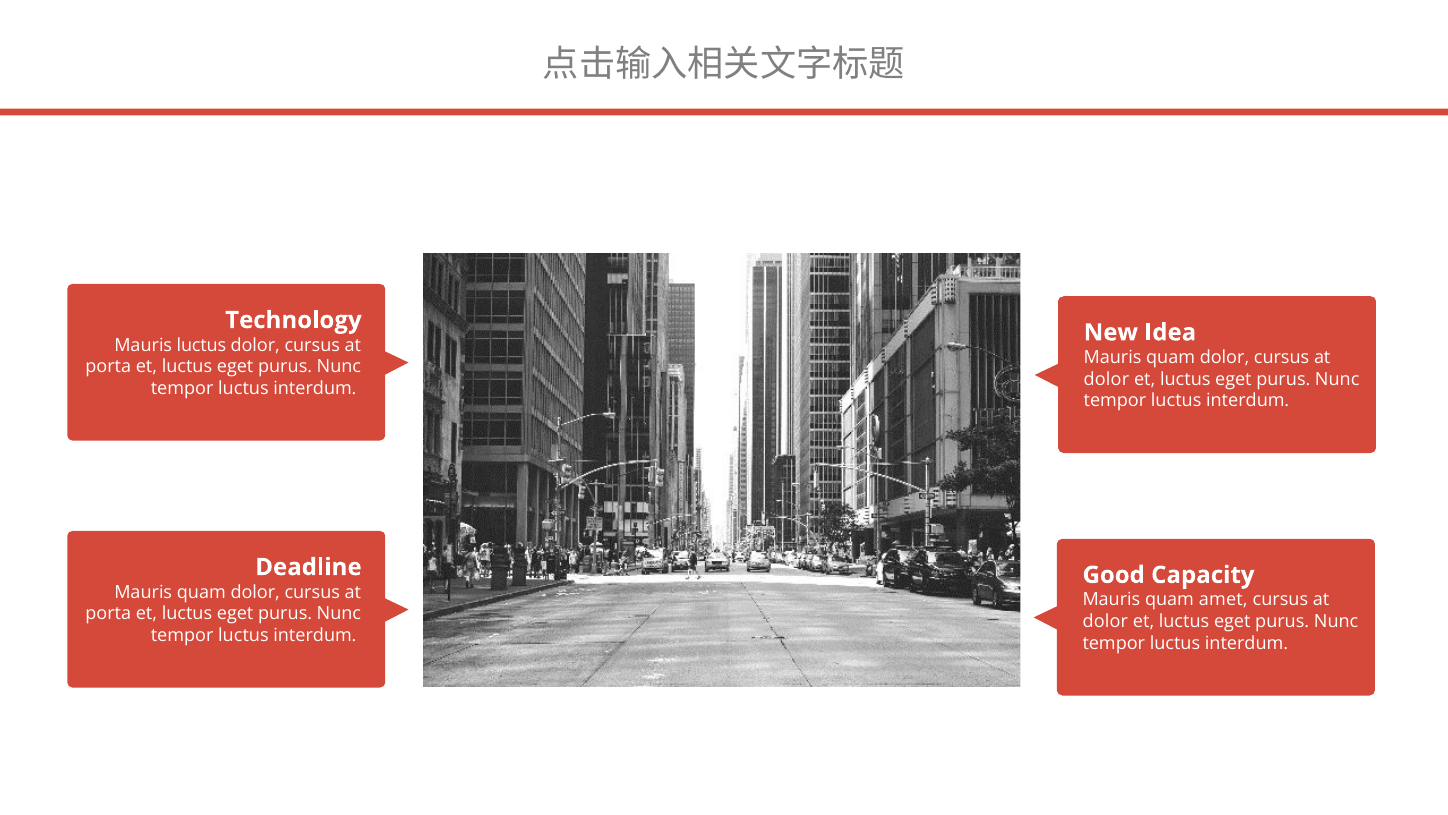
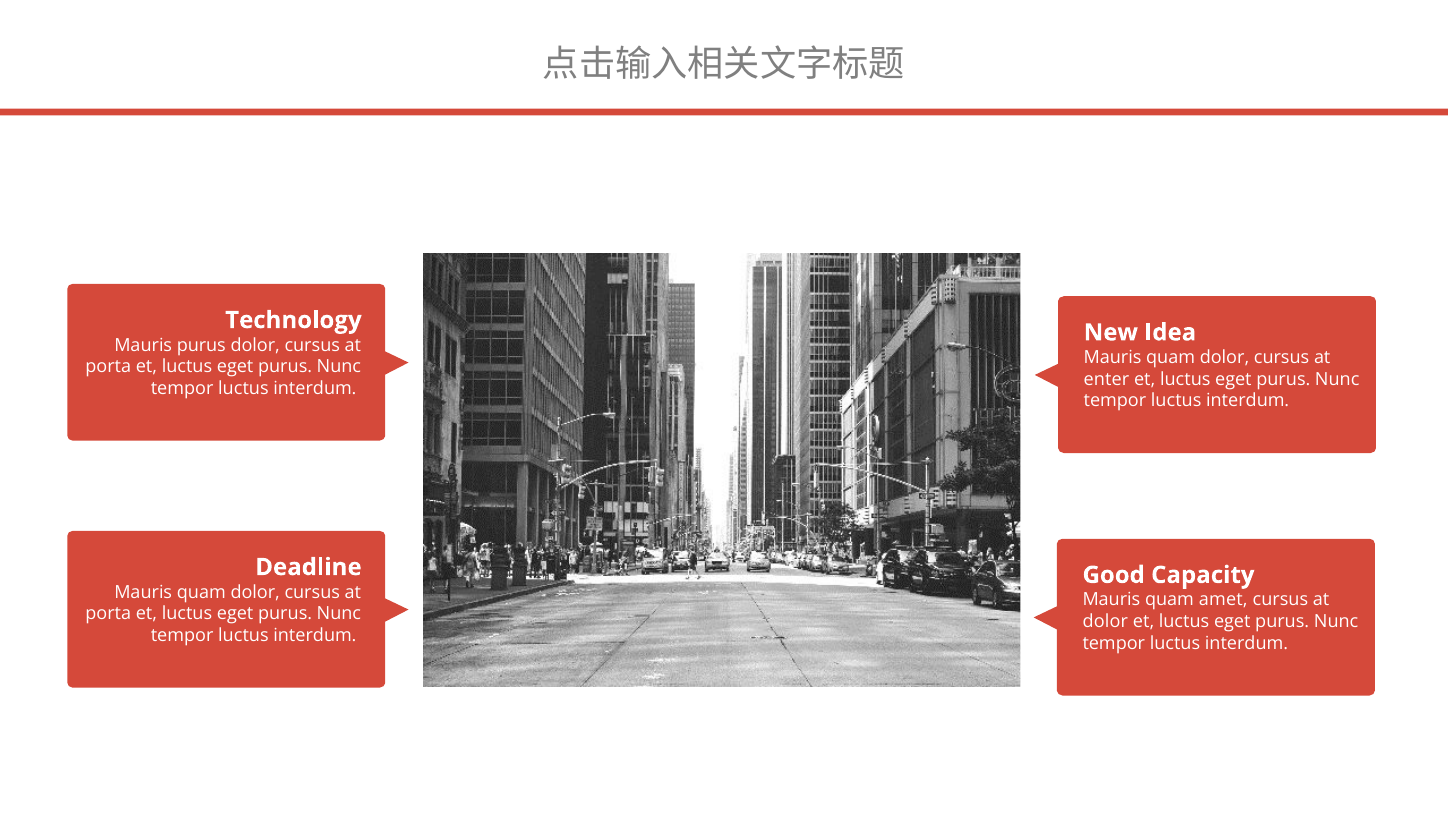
Mauris luctus: luctus -> purus
dolor at (1106, 379): dolor -> enter
